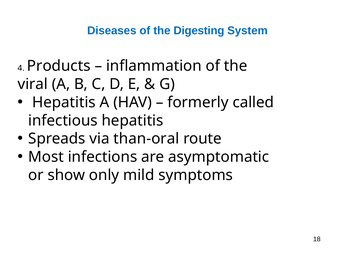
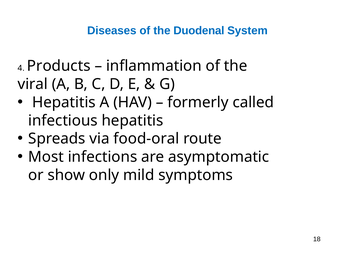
Digesting: Digesting -> Duodenal
than-oral: than-oral -> food-oral
